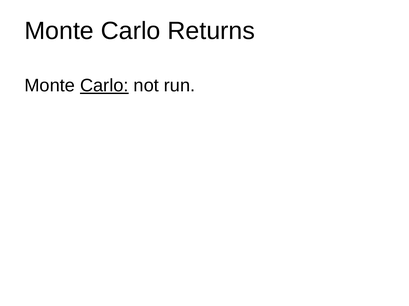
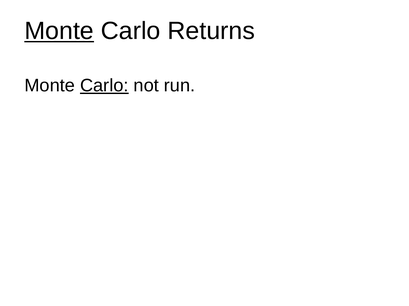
Monte at (59, 31) underline: none -> present
